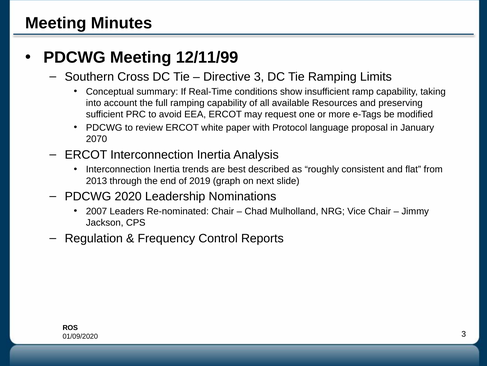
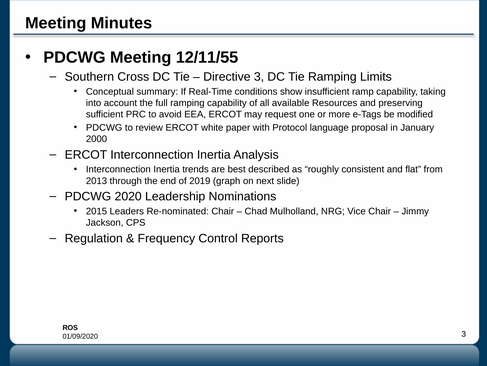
12/11/99: 12/11/99 -> 12/11/55
2070: 2070 -> 2000
2007: 2007 -> 2015
